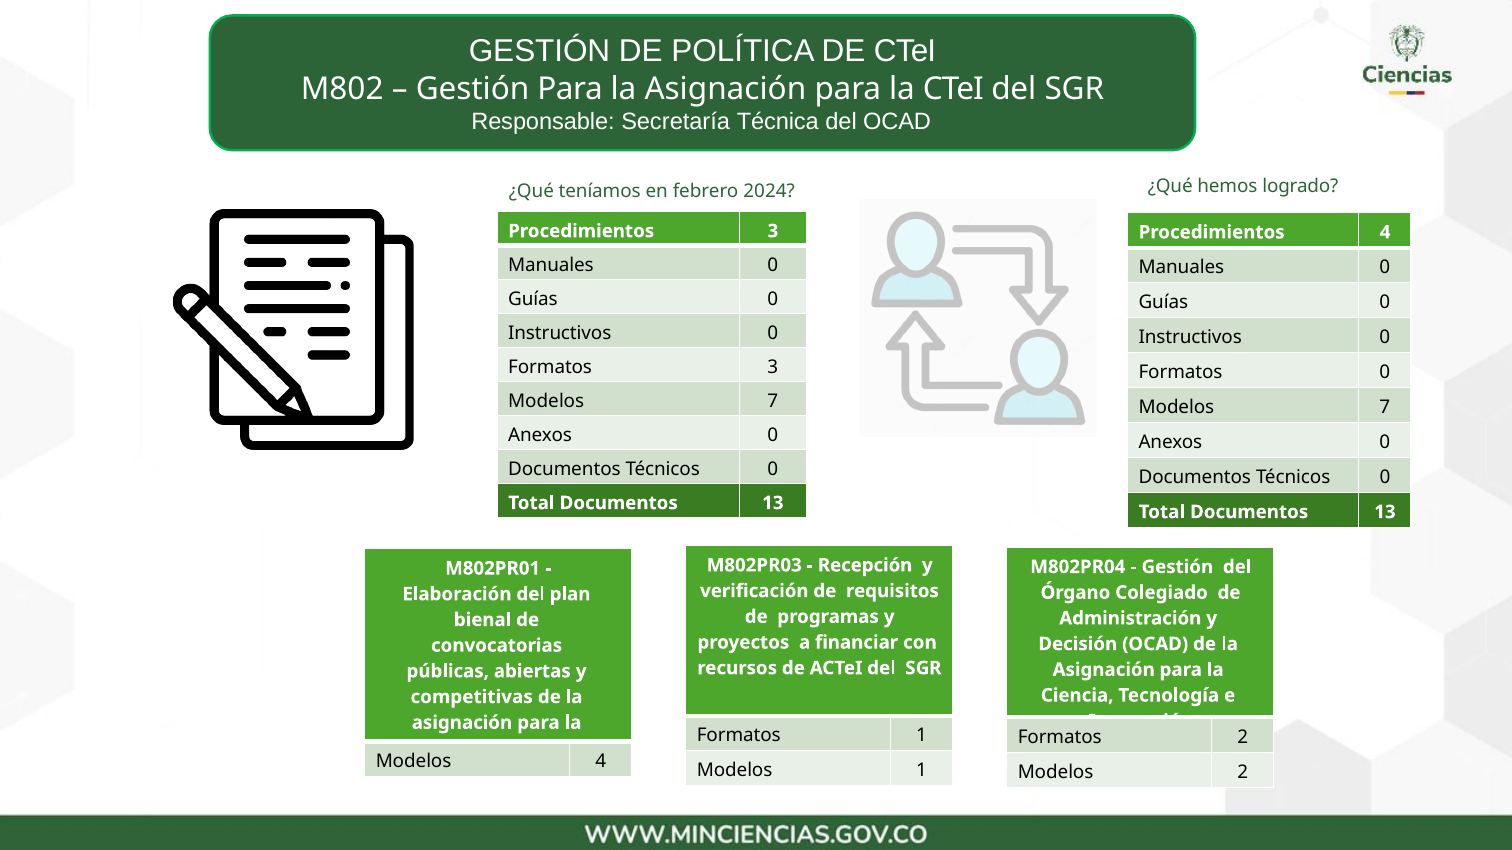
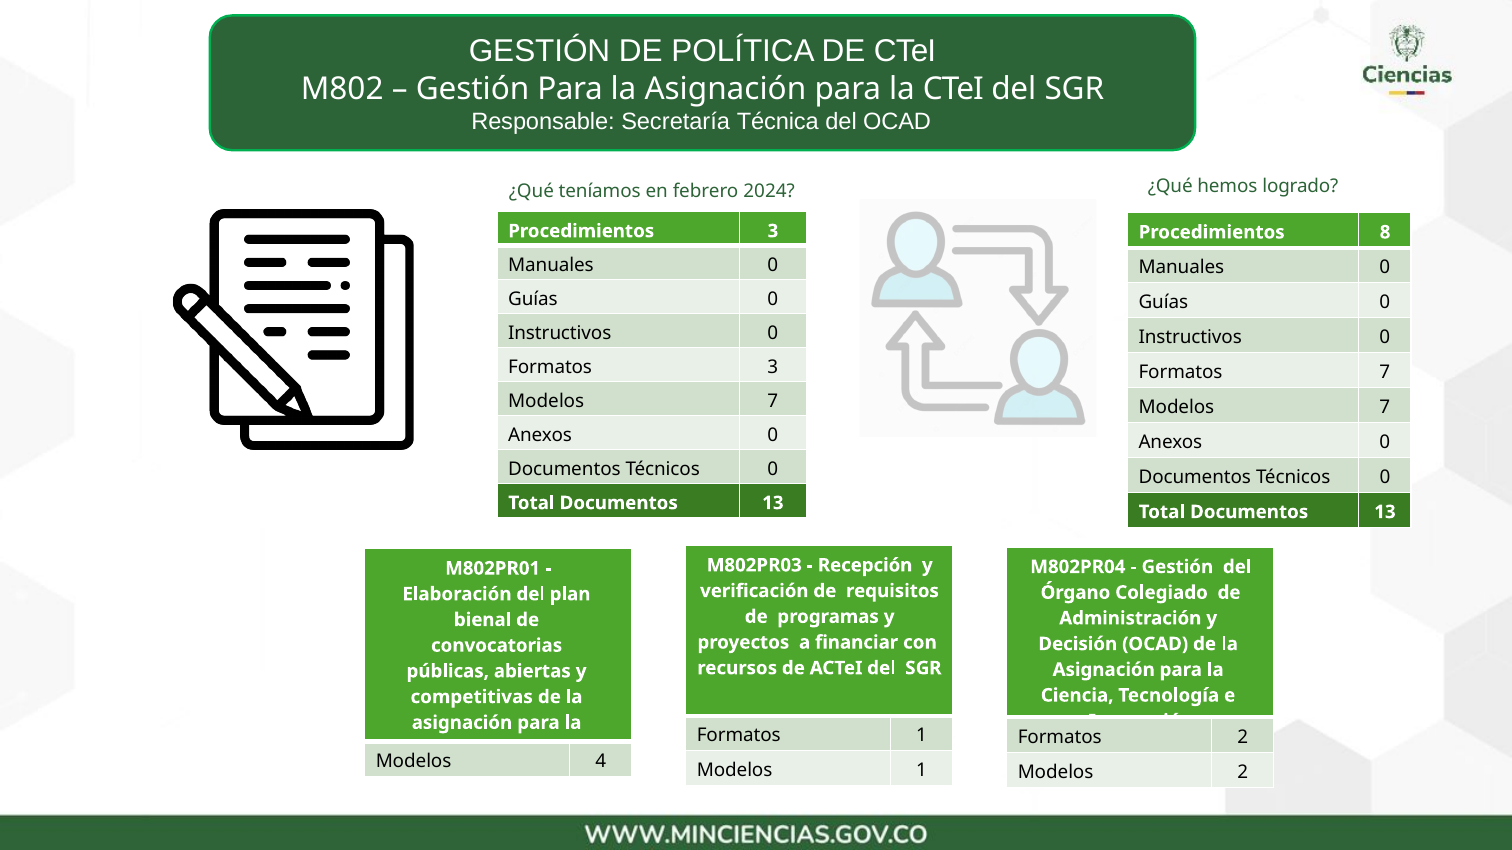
Procedimientos 4: 4 -> 8
Formatos 0: 0 -> 7
